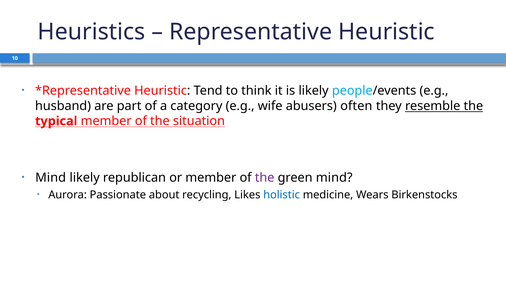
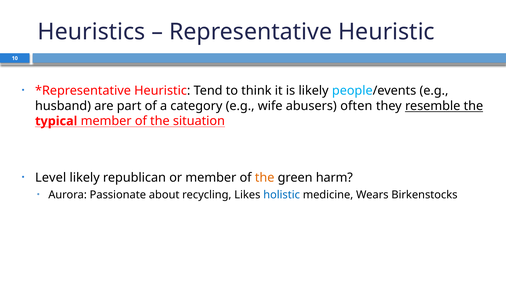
Mind at (51, 178): Mind -> Level
the at (265, 178) colour: purple -> orange
green mind: mind -> harm
